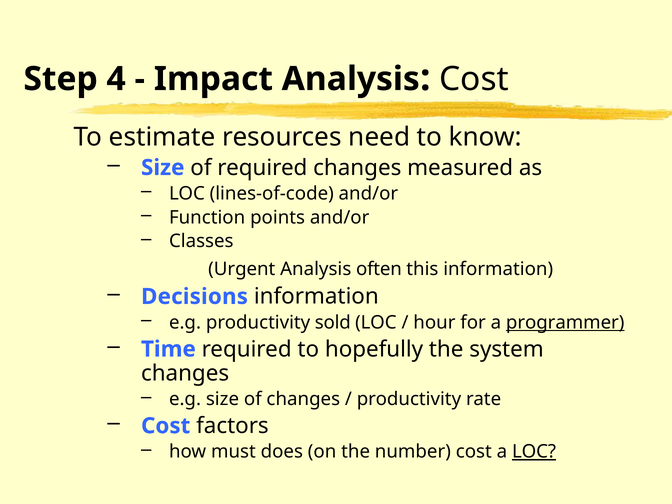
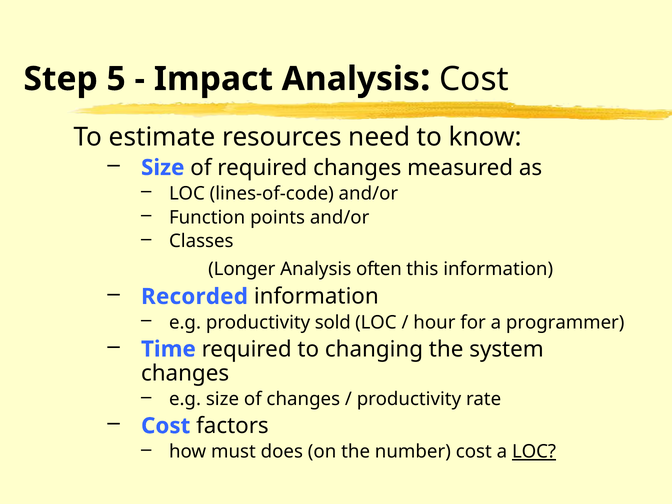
4: 4 -> 5
Urgent: Urgent -> Longer
Decisions: Decisions -> Recorded
programmer underline: present -> none
hopefully: hopefully -> changing
